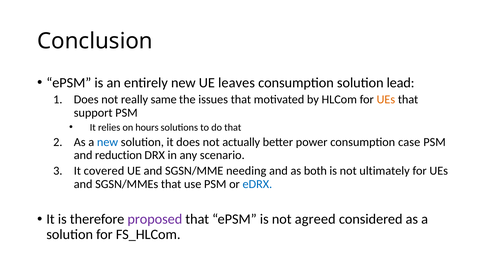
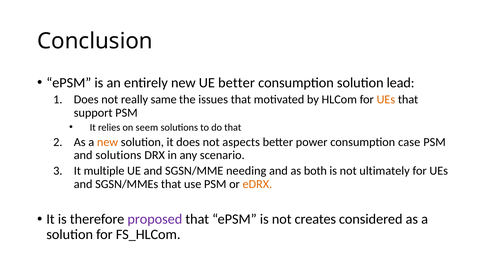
UE leaves: leaves -> better
hours: hours -> seem
new at (108, 142) colour: blue -> orange
actually: actually -> aspects
and reduction: reduction -> solutions
covered: covered -> multiple
eDRX colour: blue -> orange
agreed: agreed -> creates
